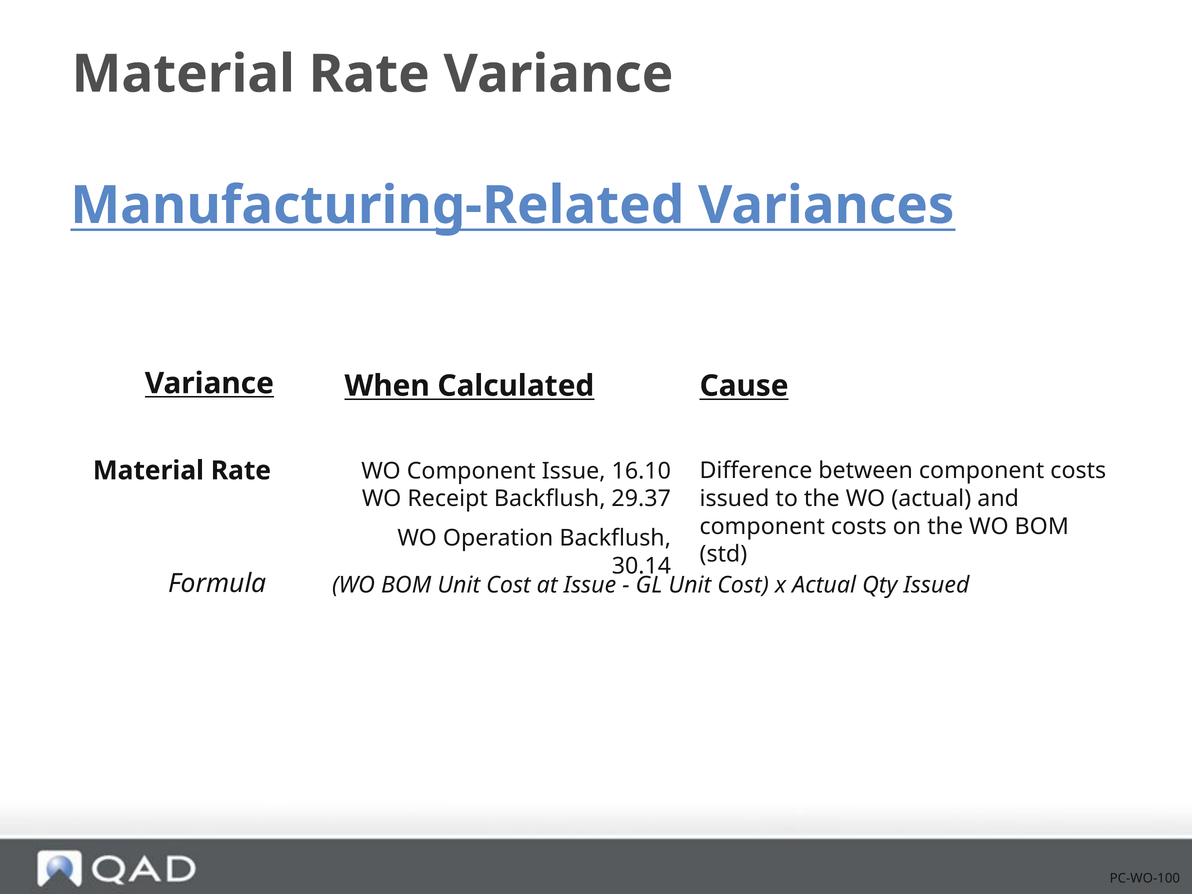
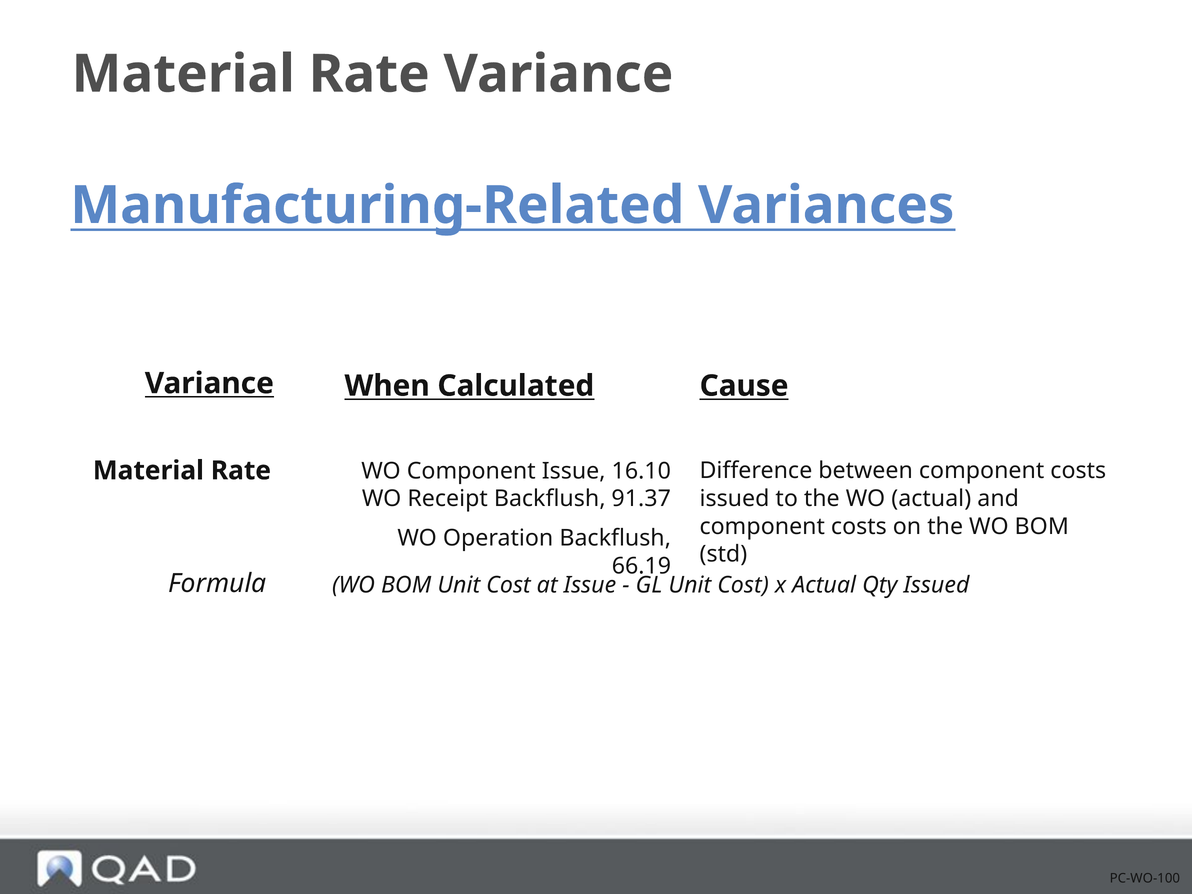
29.37: 29.37 -> 91.37
30.14: 30.14 -> 66.19
